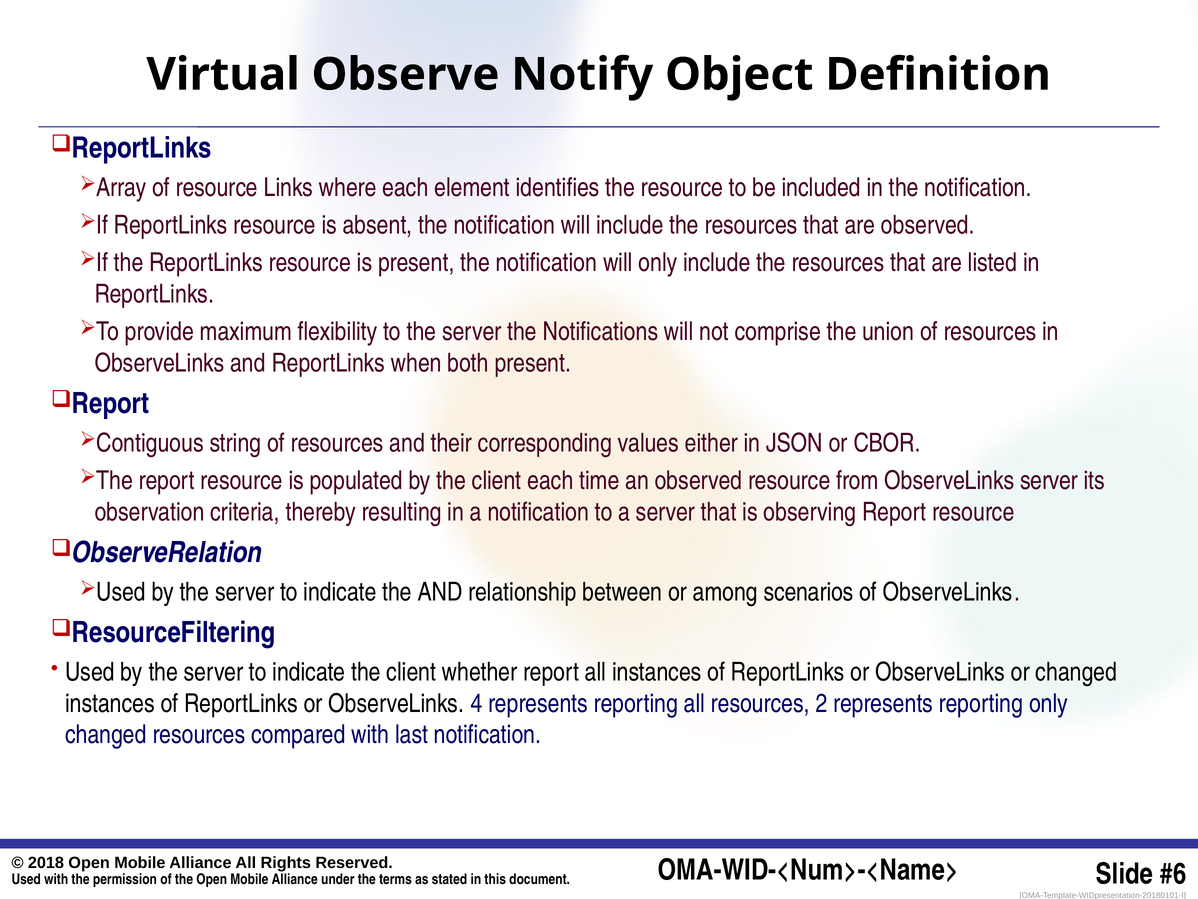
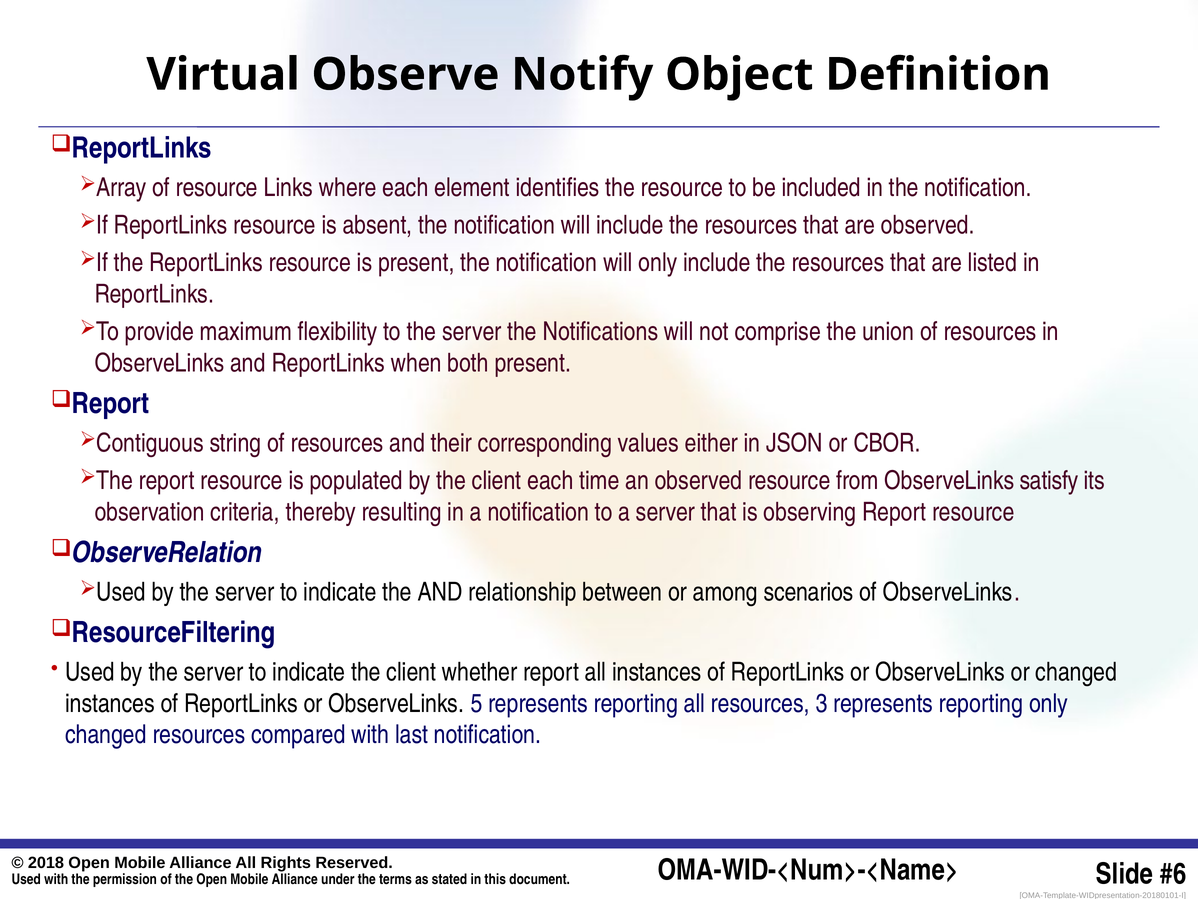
ObserveLinks server: server -> satisfy
4: 4 -> 5
2: 2 -> 3
